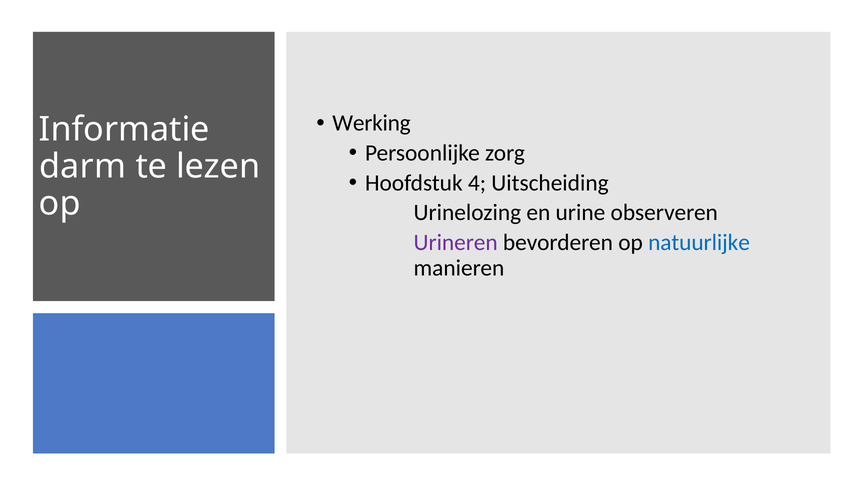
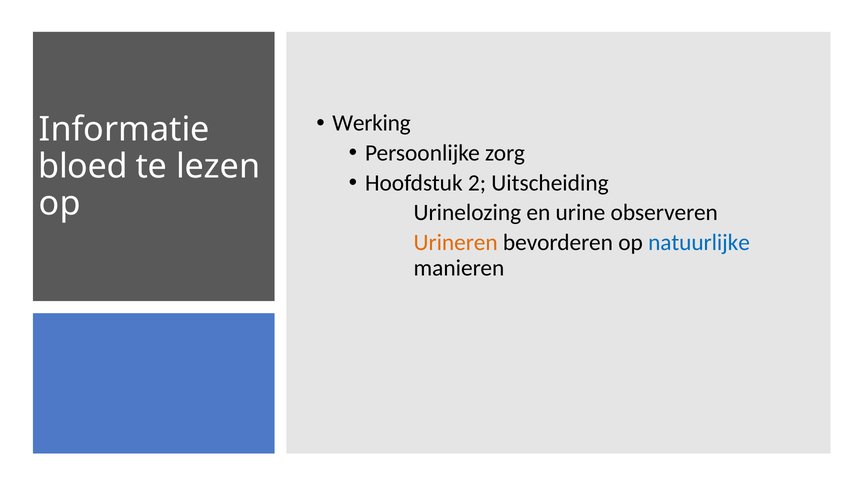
darm: darm -> bloed
4: 4 -> 2
Urineren colour: purple -> orange
